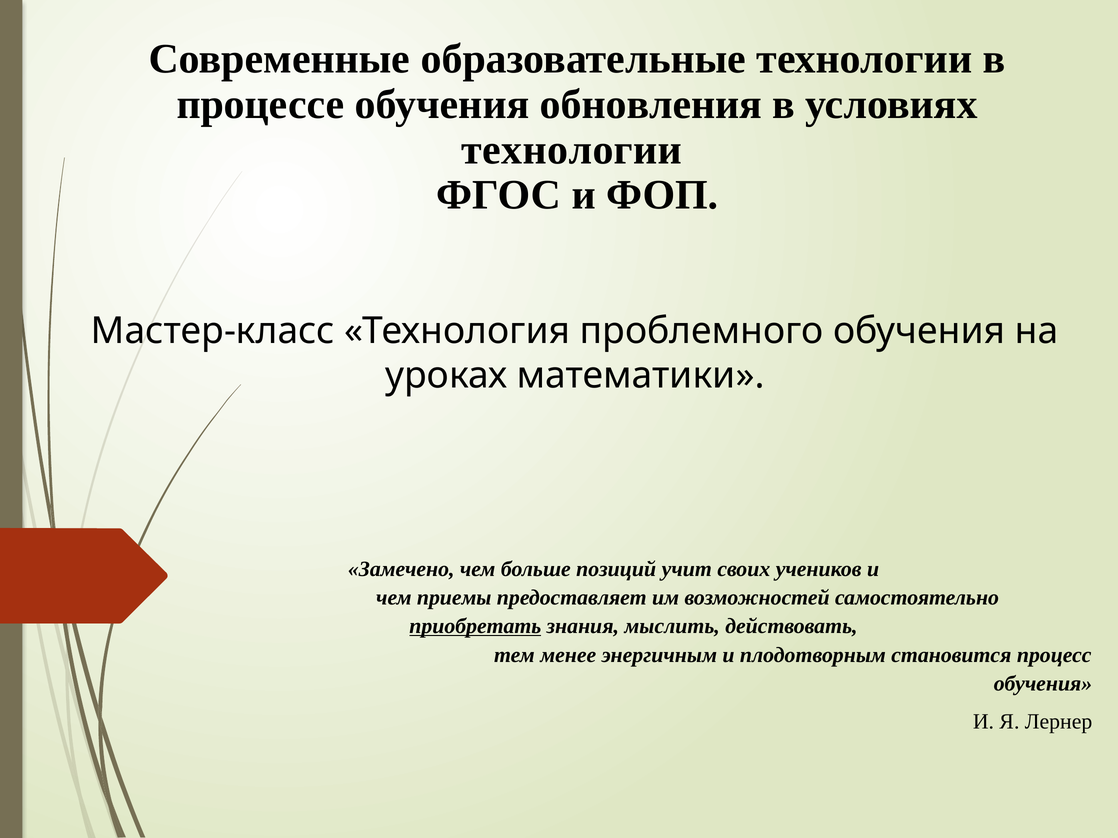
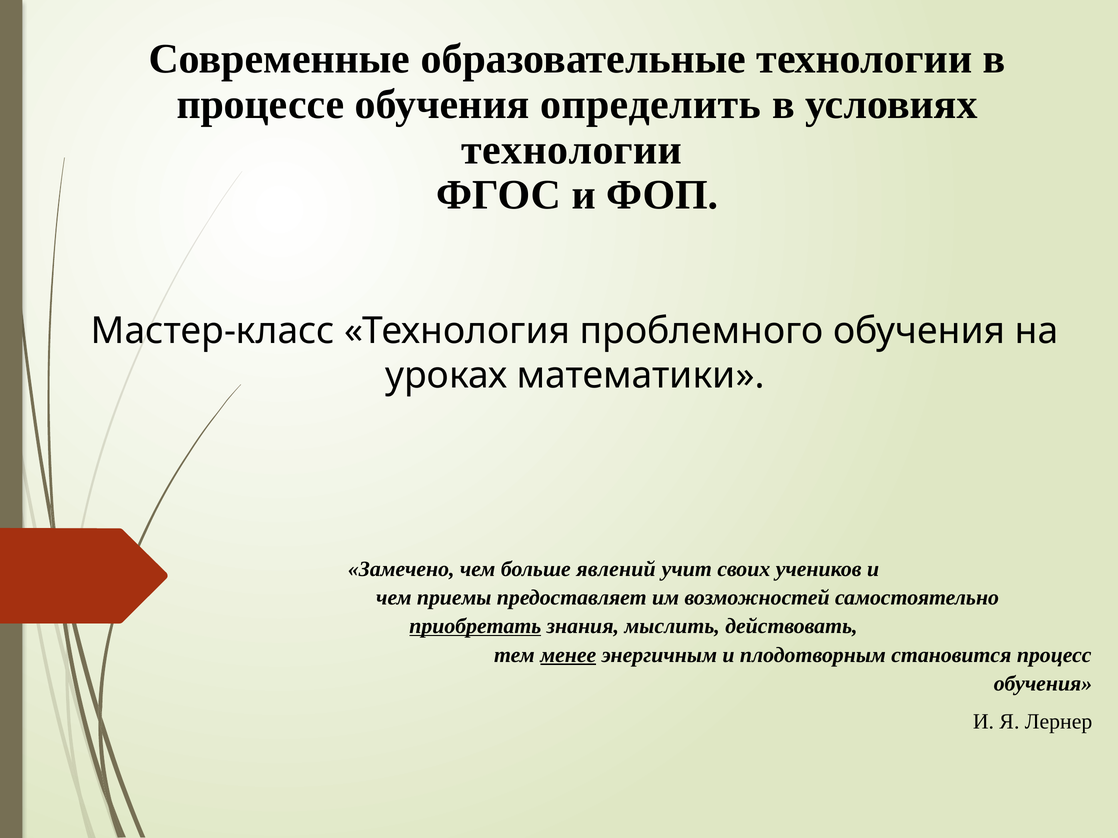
обновления: обновления -> определить
позиций: позиций -> явлений
менее underline: none -> present
